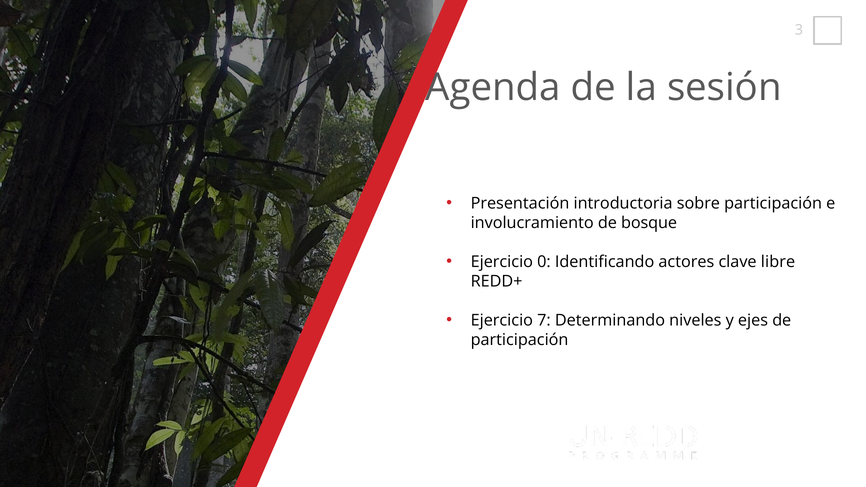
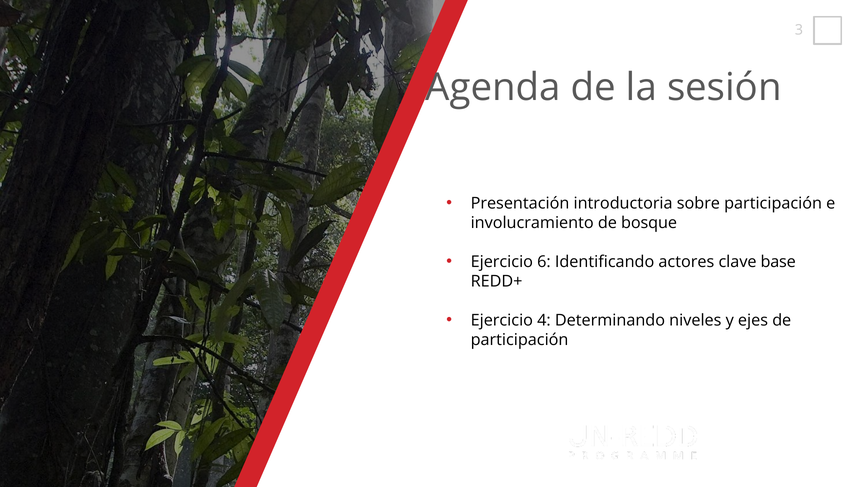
0: 0 -> 6
libre: libre -> base
7: 7 -> 4
